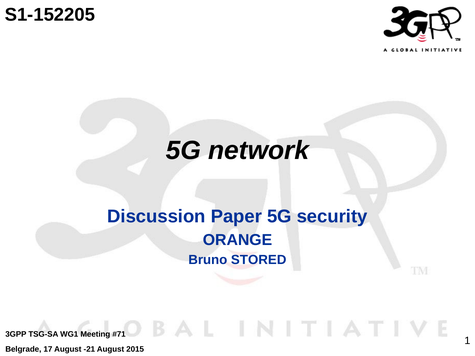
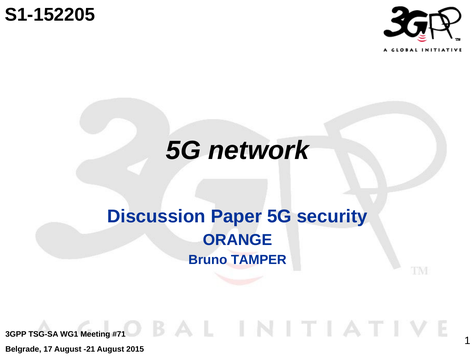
STORED: STORED -> TAMPER
